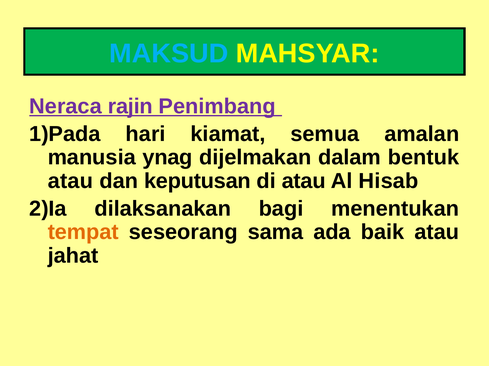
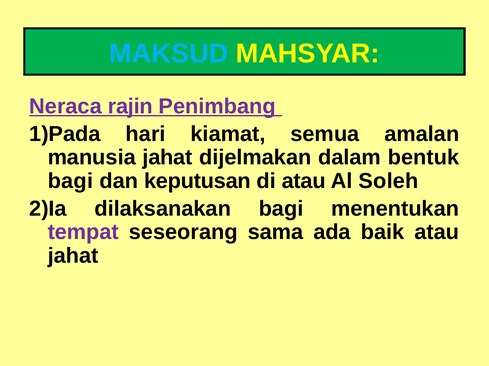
manusia ynag: ynag -> jahat
atau at (70, 181): atau -> bagi
Hisab: Hisab -> Soleh
tempat colour: orange -> purple
